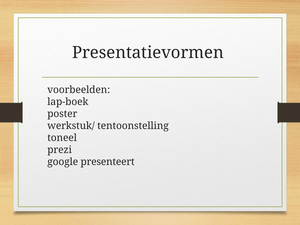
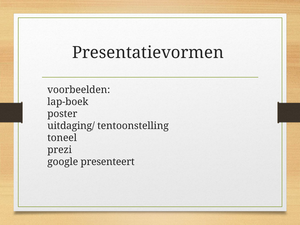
werkstuk/: werkstuk/ -> uitdaging/
